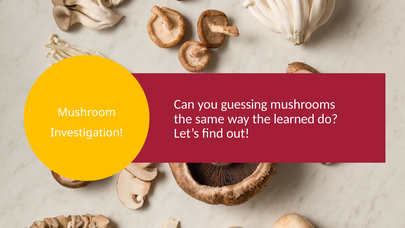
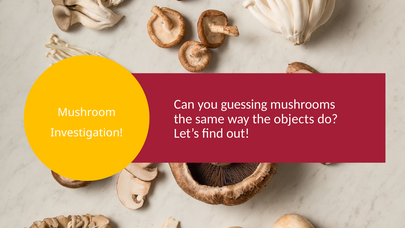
learned: learned -> objects
